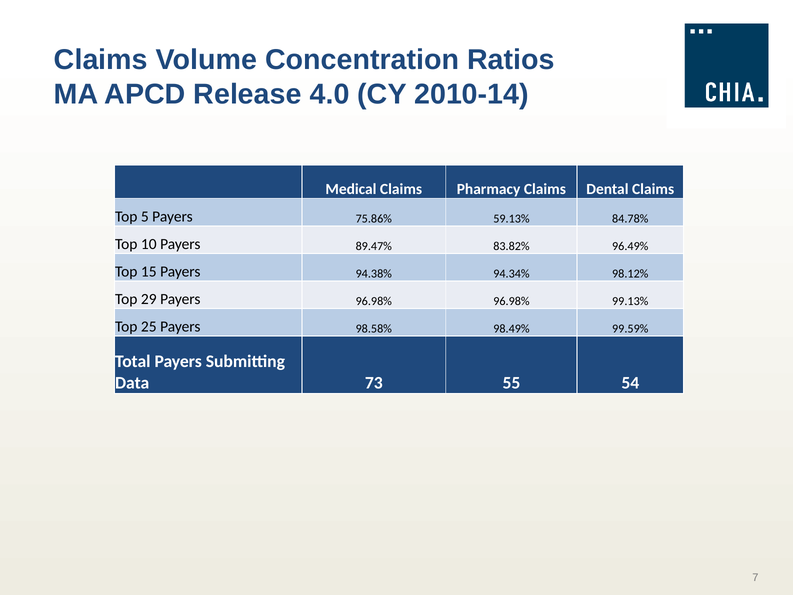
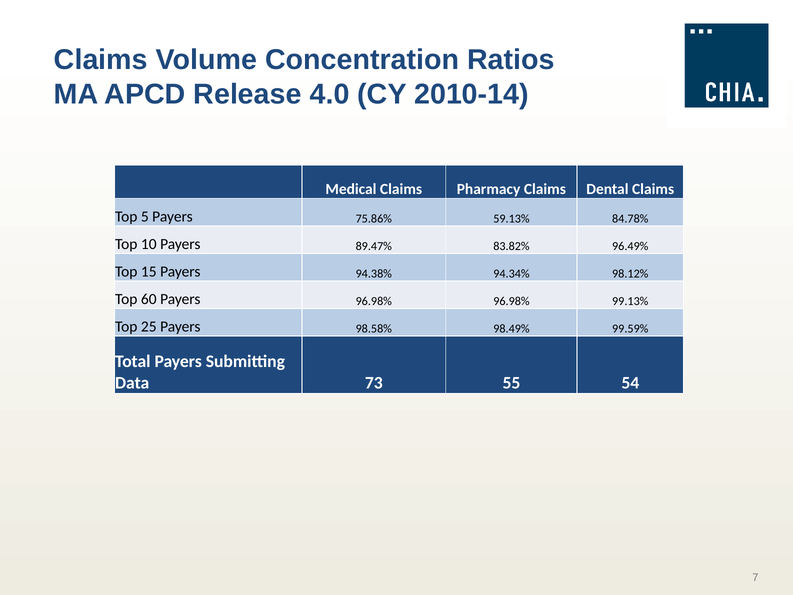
29: 29 -> 60
